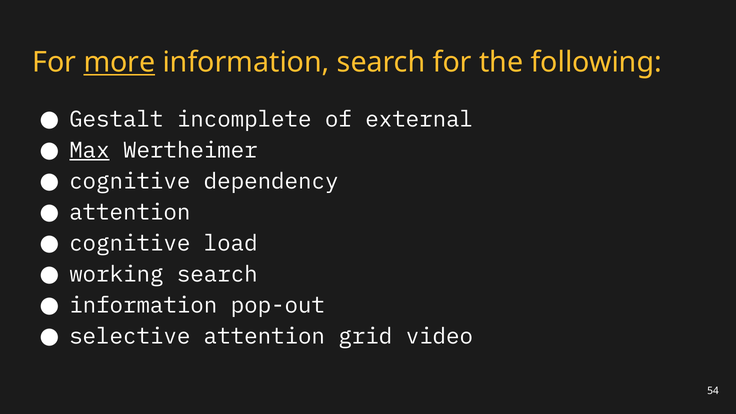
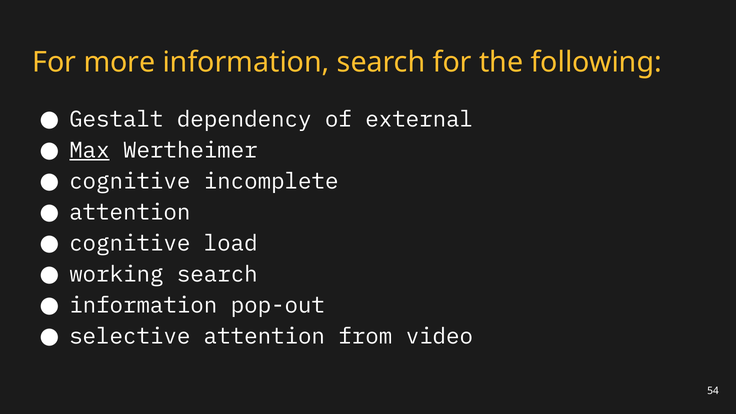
more underline: present -> none
incomplete: incomplete -> dependency
dependency: dependency -> incomplete
grid: grid -> from
